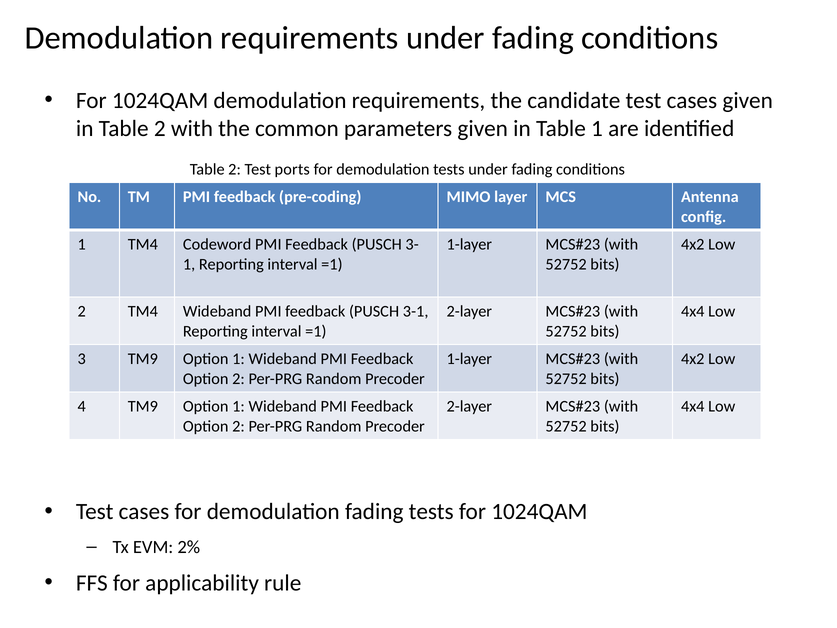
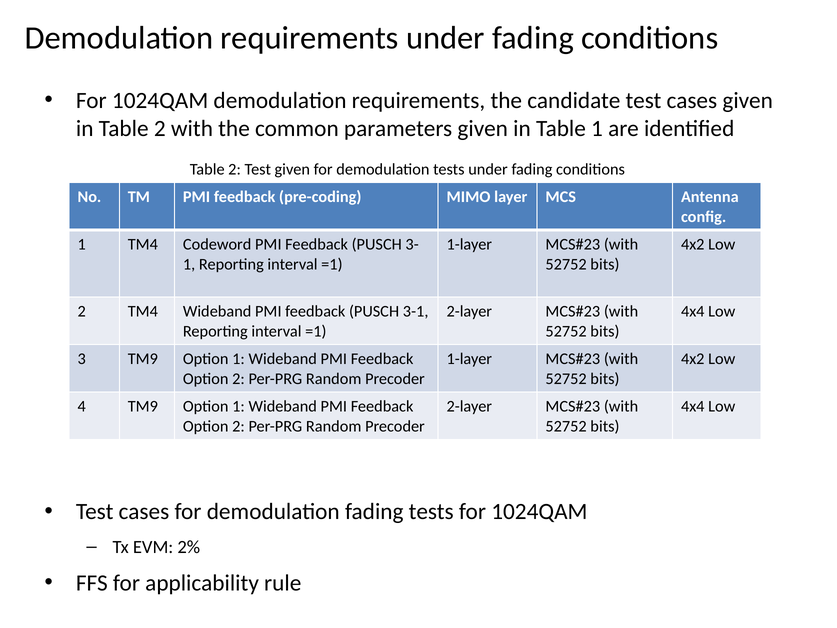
Test ports: ports -> given
